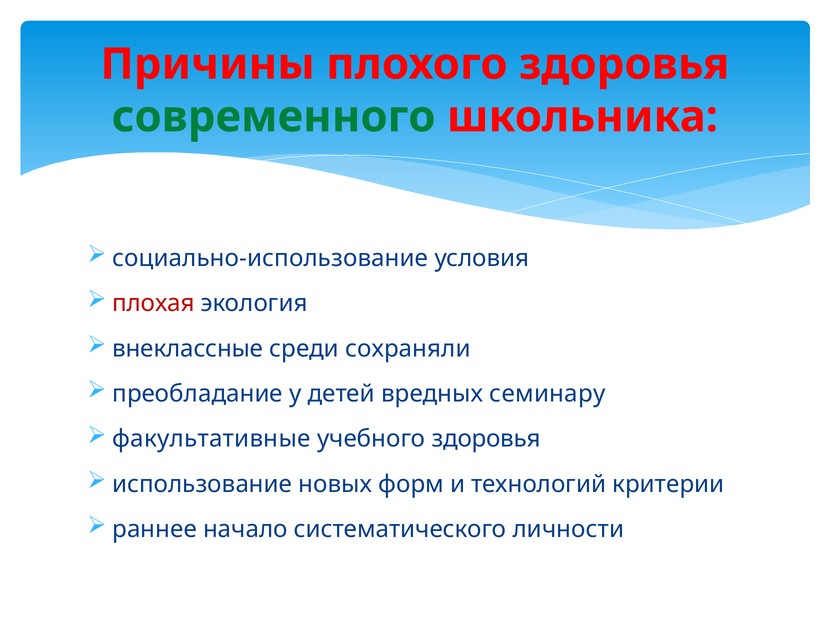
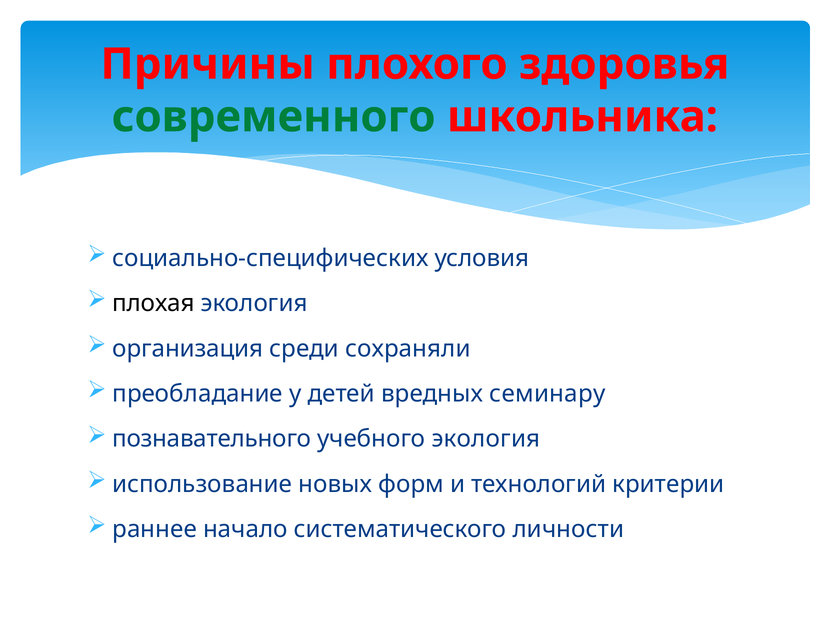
социально-использование: социально-использование -> социально-специфических
плохая colour: red -> black
внеклассные: внеклассные -> организация
факультативные: факультативные -> познавательного
учебного здоровья: здоровья -> экология
